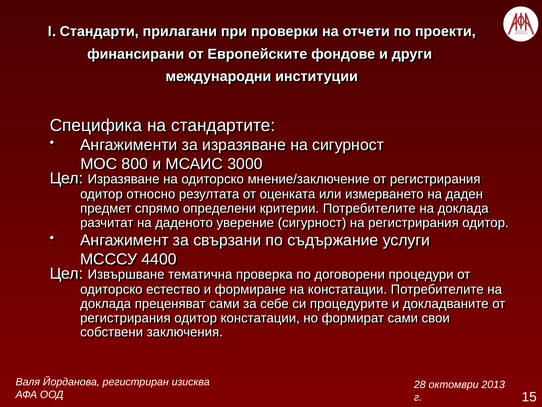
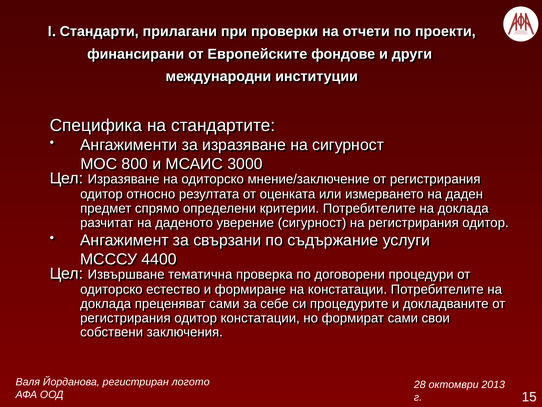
изисква: изисква -> логото
